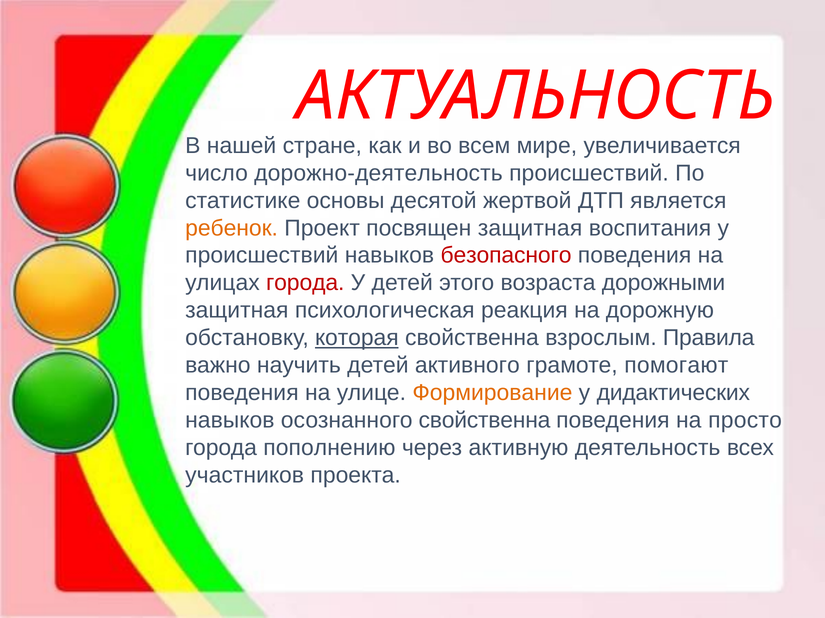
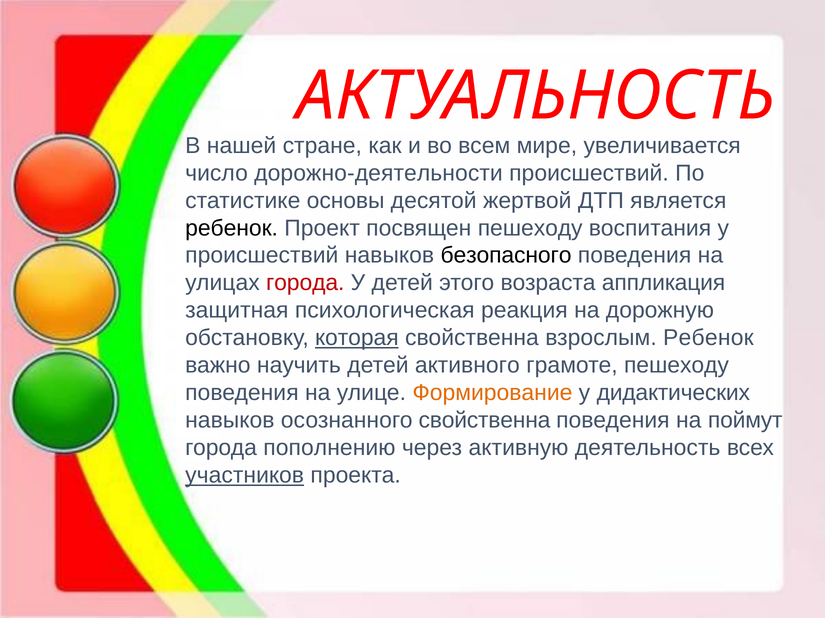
дорожно-деятельность: дорожно-деятельность -> дорожно-деятельности
ребенок at (232, 228) colour: orange -> black
посвящен защитная: защитная -> пешеходу
безопасного colour: red -> black
дорожными: дорожными -> аппликация
взрослым Правила: Правила -> Ребенок
грамоте помогают: помогают -> пешеходу
просто: просто -> поймут
участников underline: none -> present
